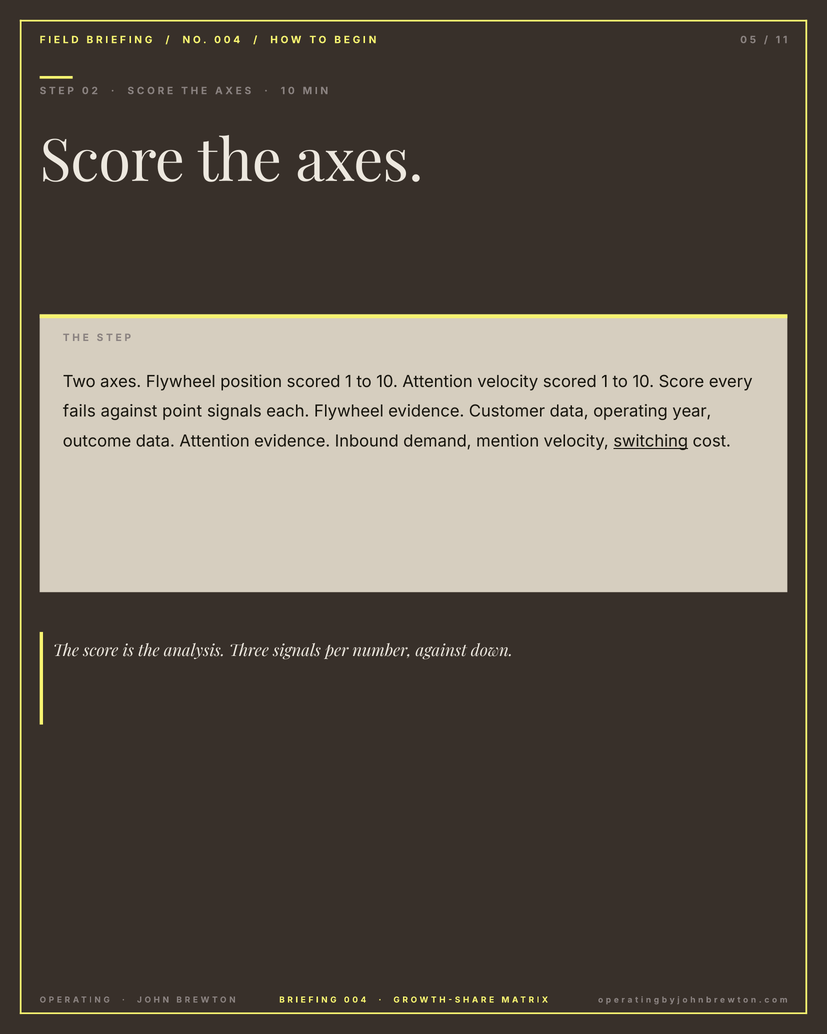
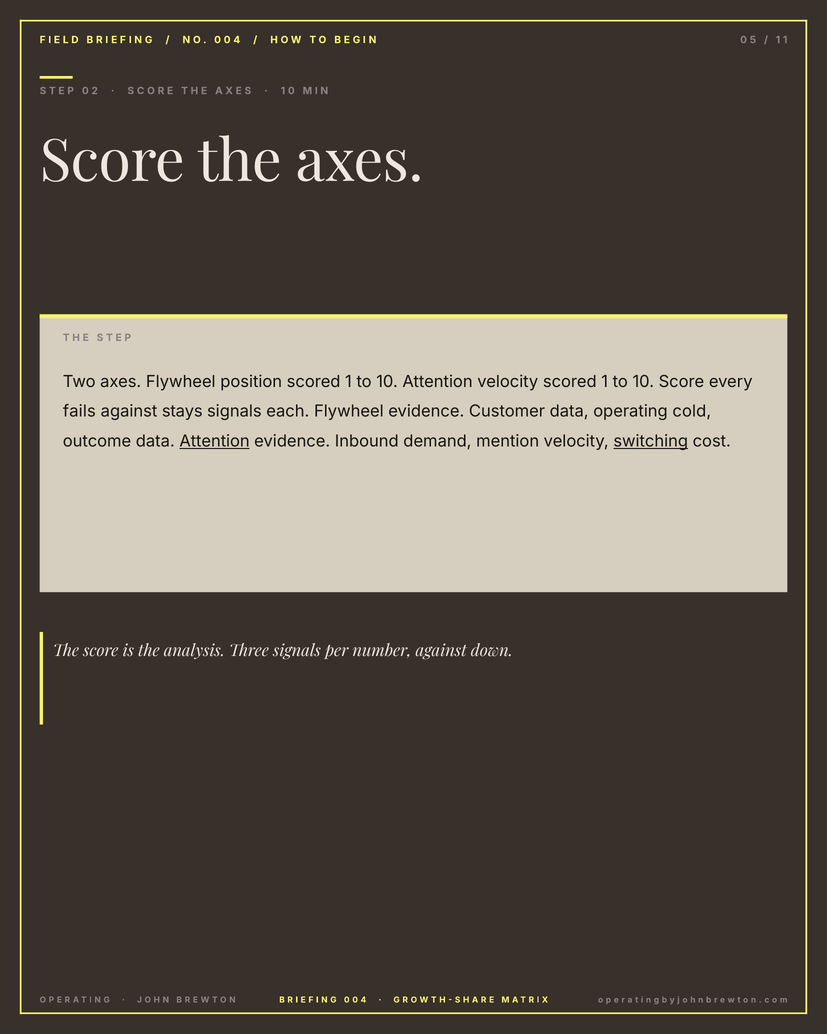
point: point -> stays
year: year -> cold
Attention at (215, 441) underline: none -> present
